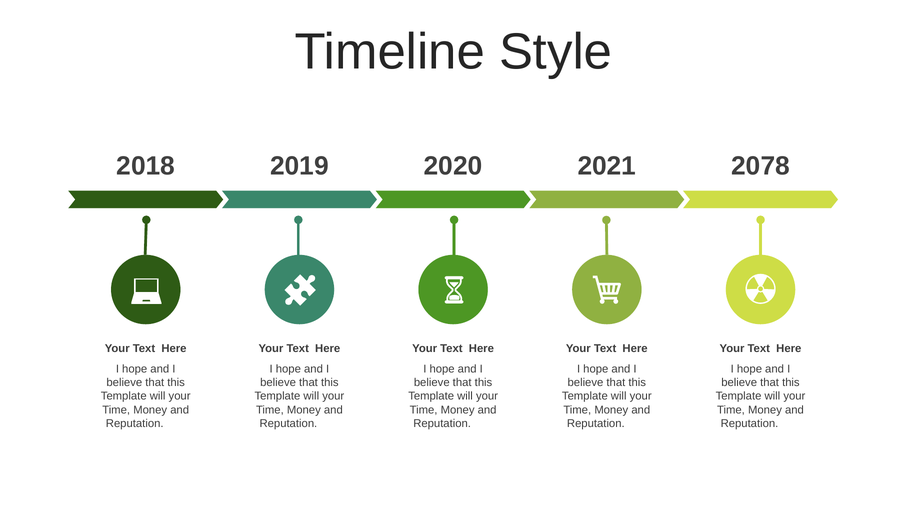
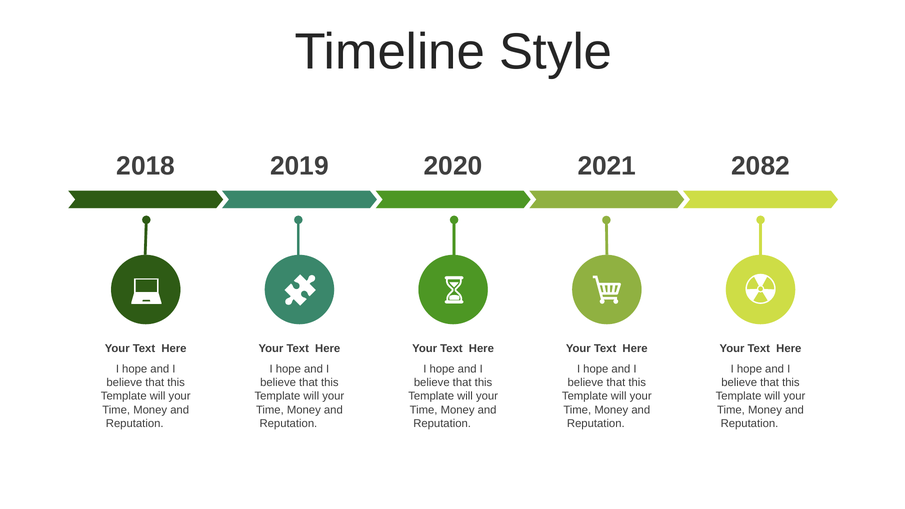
2078: 2078 -> 2082
